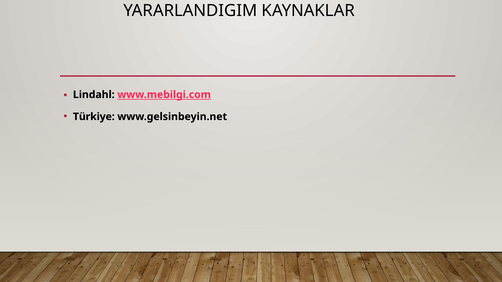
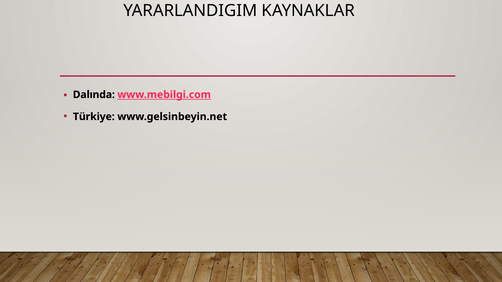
Lindahl: Lindahl -> Dalında
